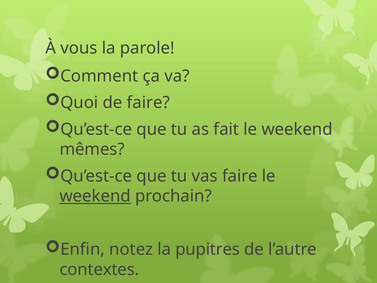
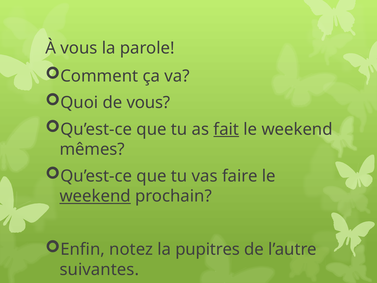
de faire: faire -> vous
fait underline: none -> present
contextes: contextes -> suivantes
